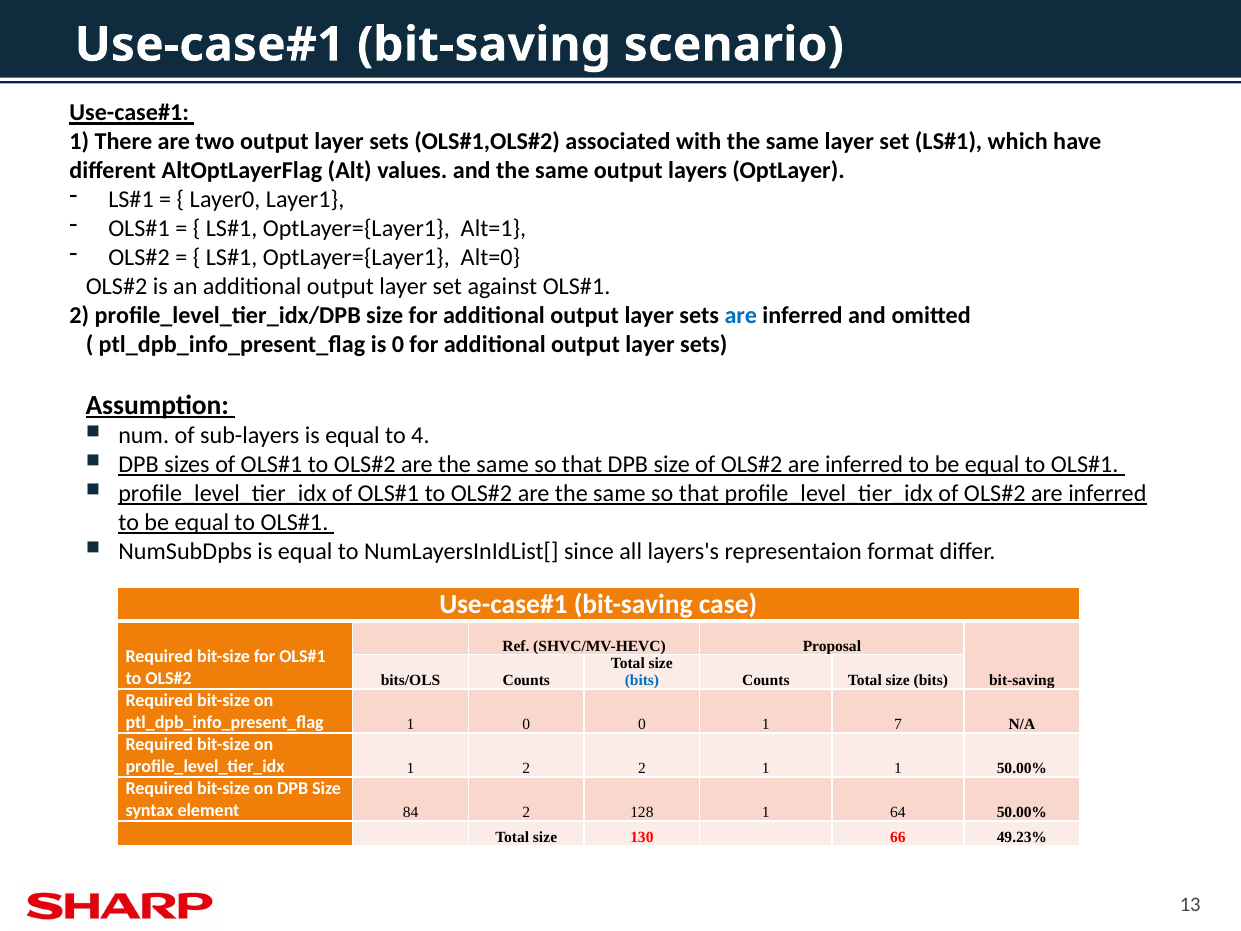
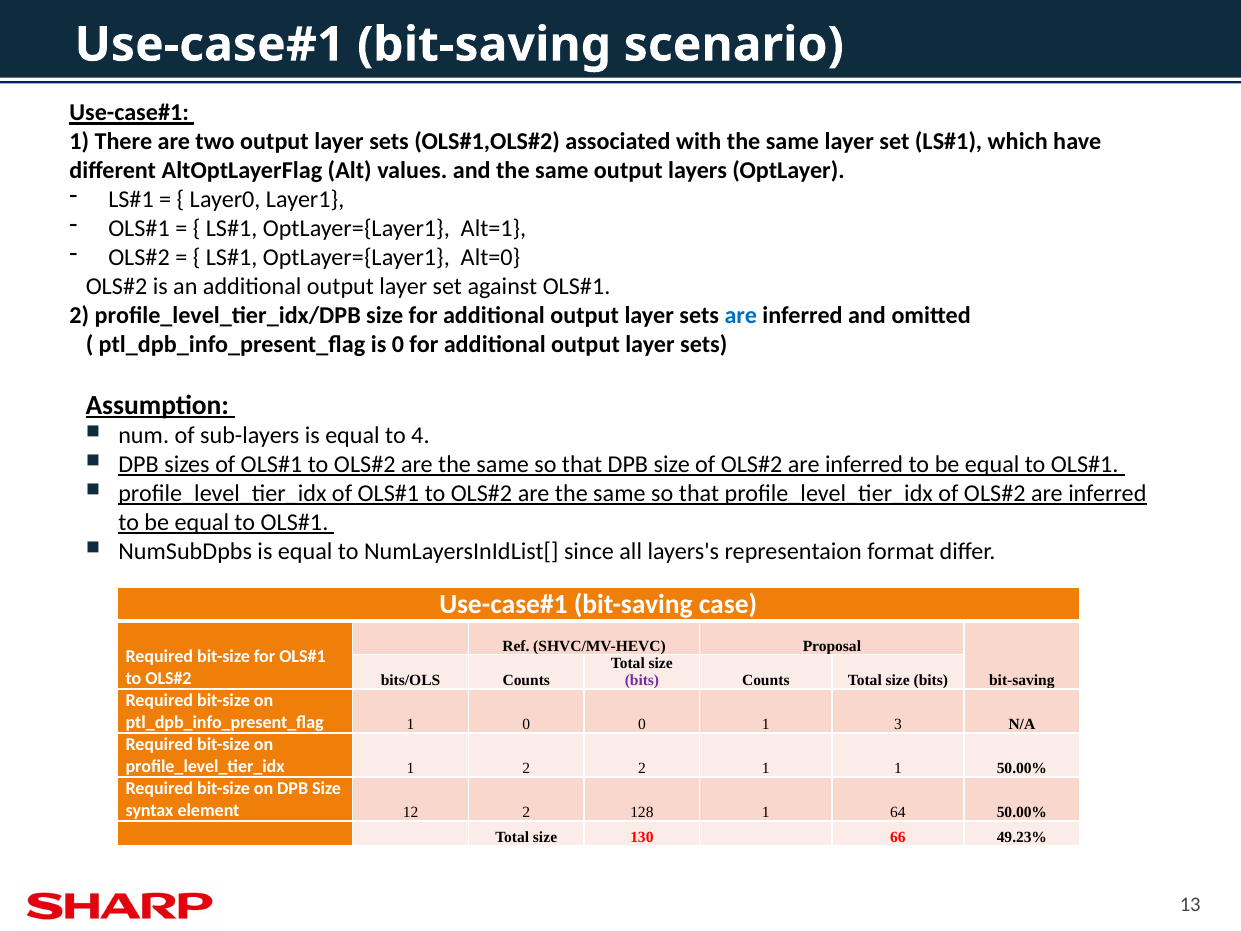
bits at (642, 680) colour: blue -> purple
7: 7 -> 3
84: 84 -> 12
